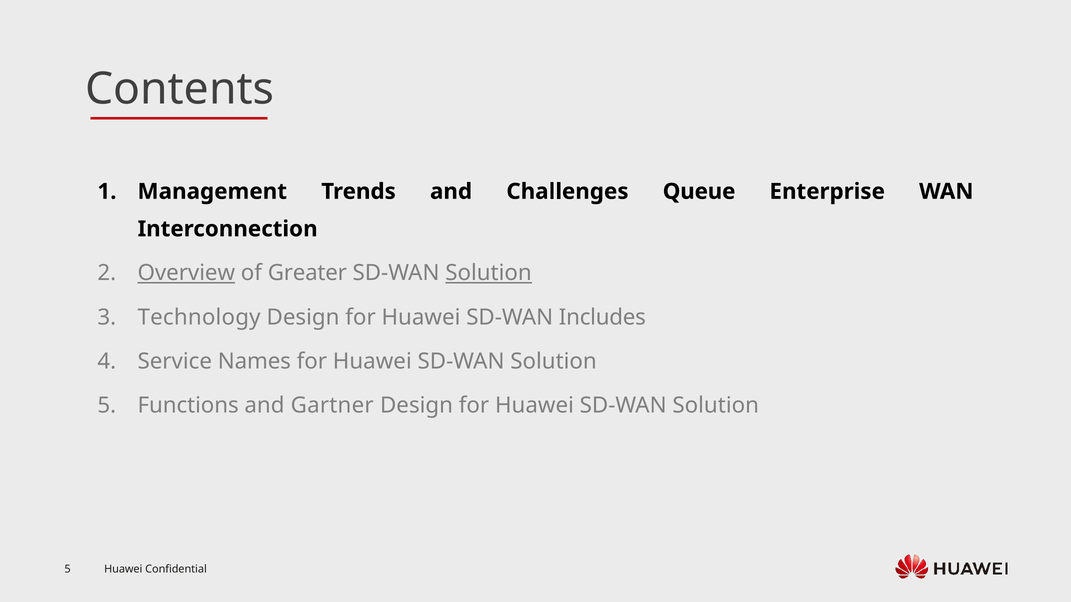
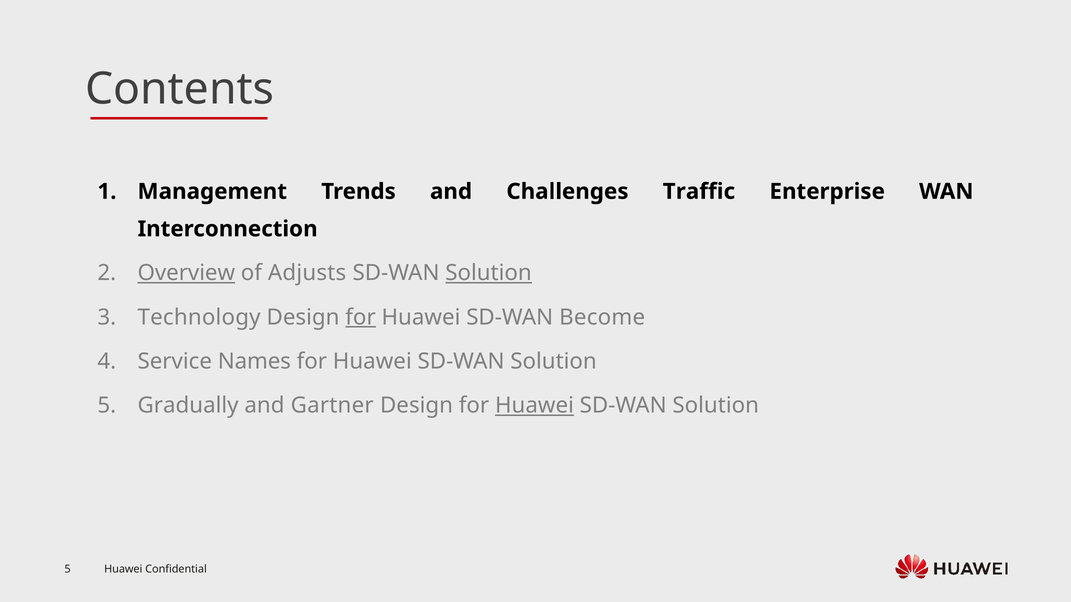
Queue: Queue -> Traffic
Greater: Greater -> Adjusts
for at (361, 317) underline: none -> present
Includes: Includes -> Become
Functions: Functions -> Gradually
Huawei at (534, 406) underline: none -> present
